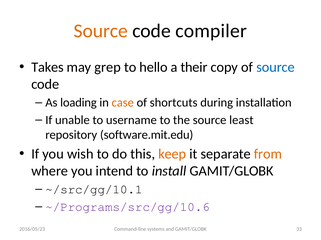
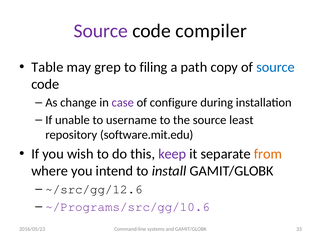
Source at (101, 31) colour: orange -> purple
Takes: Takes -> Table
hello: hello -> filing
their: their -> path
loading: loading -> change
case colour: orange -> purple
shortcuts: shortcuts -> configure
keep colour: orange -> purple
~/src/gg/10.1: ~/src/gg/10.1 -> ~/src/gg/12.6
